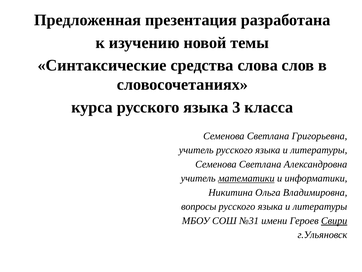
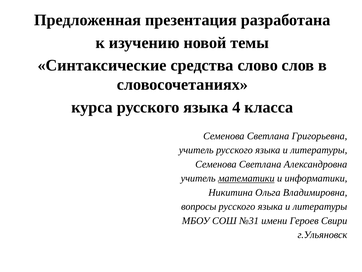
слова: слова -> слово
3: 3 -> 4
Свири underline: present -> none
